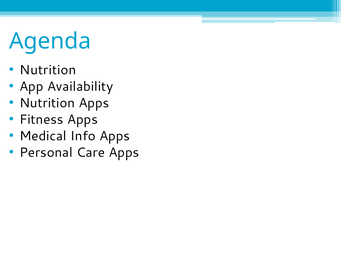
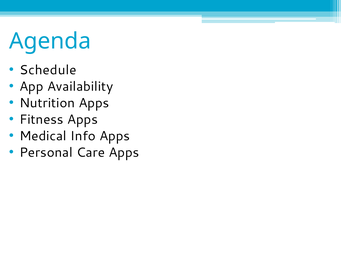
Nutrition at (48, 70): Nutrition -> Schedule
